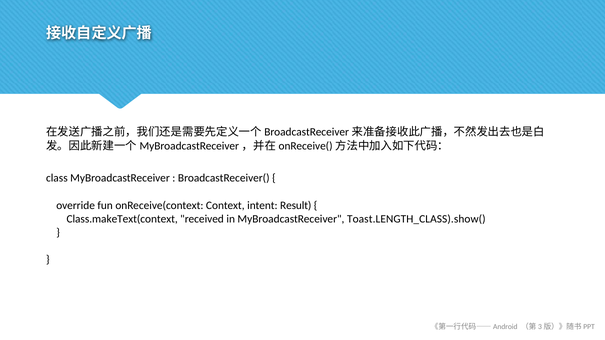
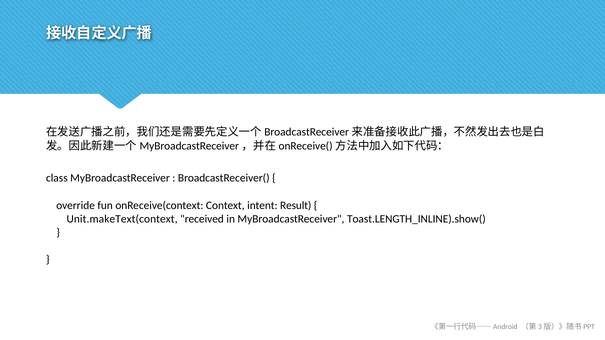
Class.makeText(context: Class.makeText(context -> Unit.makeText(context
Toast.LENGTH_CLASS).show(: Toast.LENGTH_CLASS).show( -> Toast.LENGTH_INLINE).show(
